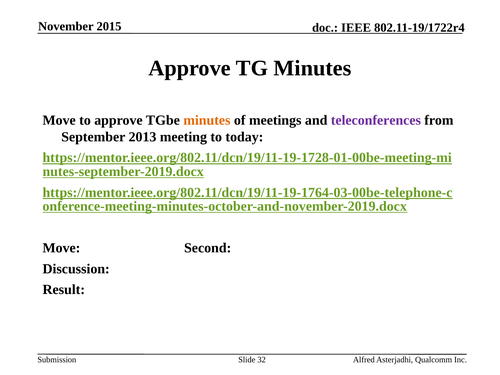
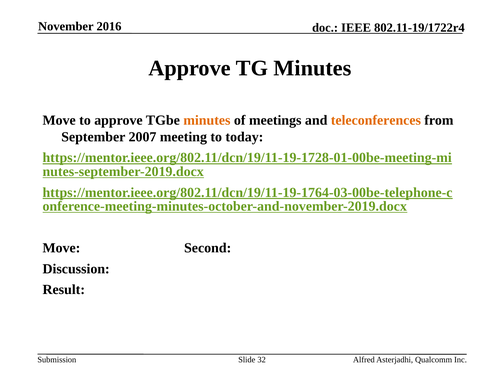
2015: 2015 -> 2016
teleconferences colour: purple -> orange
2013: 2013 -> 2007
